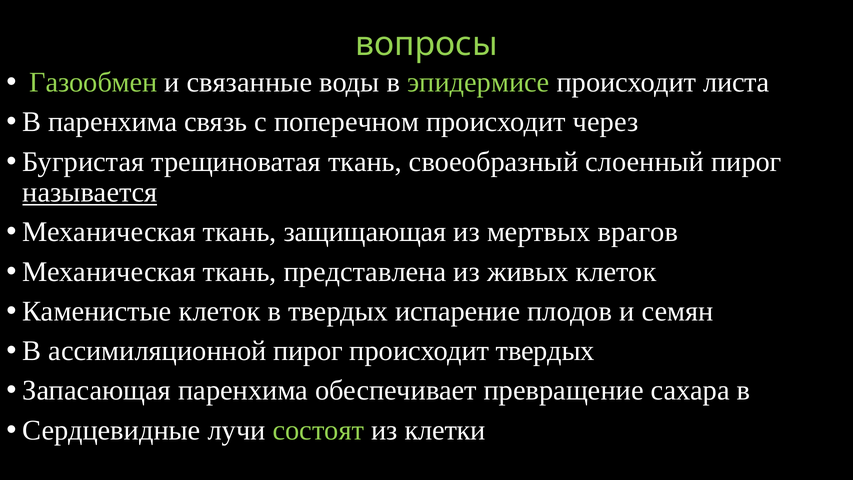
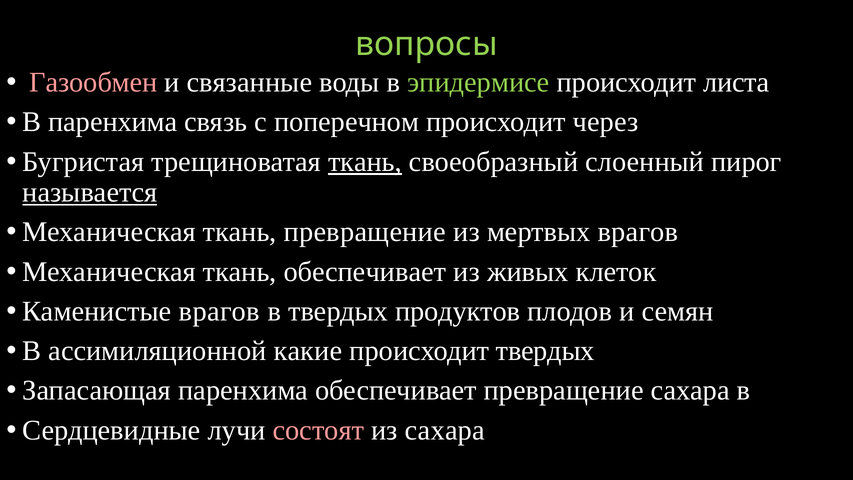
Газообмен colour: light green -> pink
ткань at (365, 162) underline: none -> present
ткань защищающая: защищающая -> превращение
ткань представлена: представлена -> обеспечивает
Каменистые клеток: клеток -> врагов
испарение: испарение -> продуктов
ассимиляционной пирог: пирог -> какие
состоят colour: light green -> pink
из клетки: клетки -> сахара
